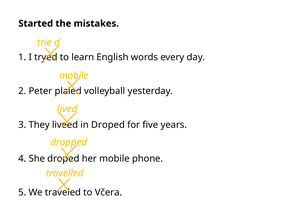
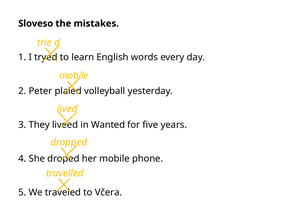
Started: Started -> Sloveso
in Droped: Droped -> Wanted
